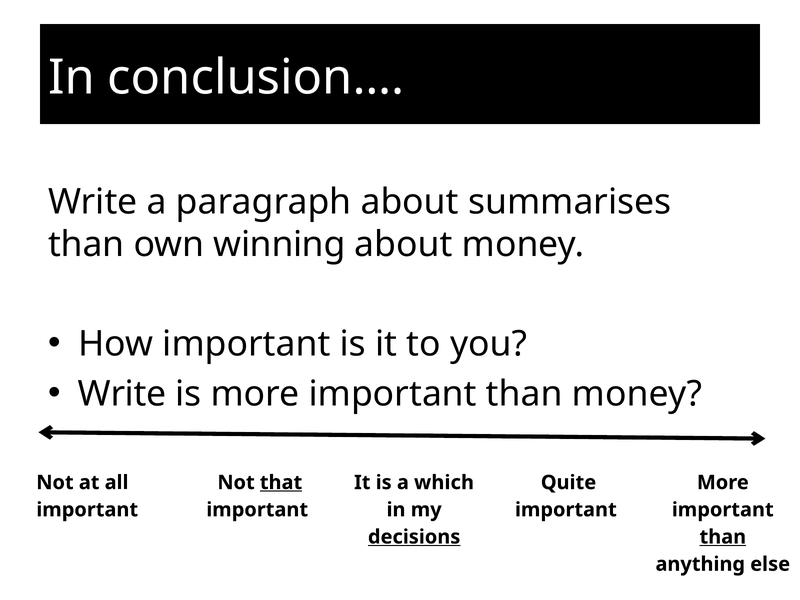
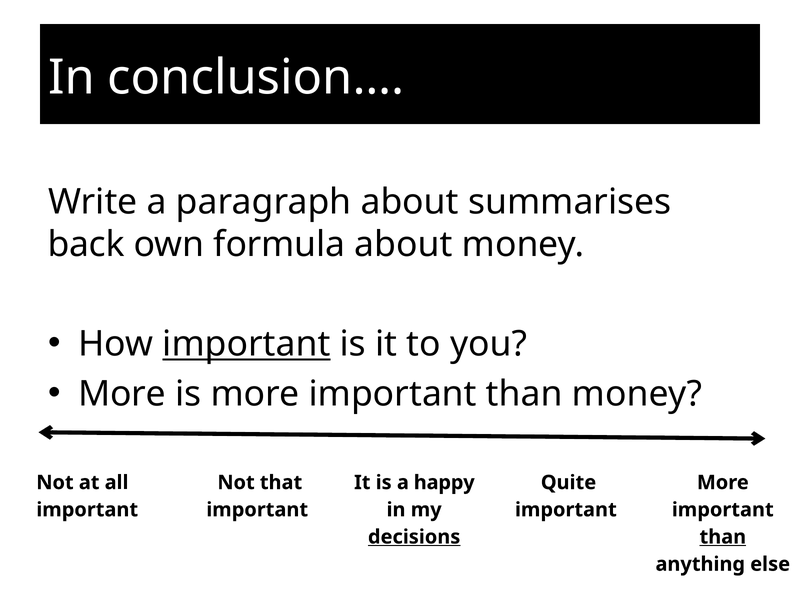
than at (86, 245): than -> back
winning: winning -> formula
important at (246, 344) underline: none -> present
Write at (122, 394): Write -> More
that underline: present -> none
which: which -> happy
